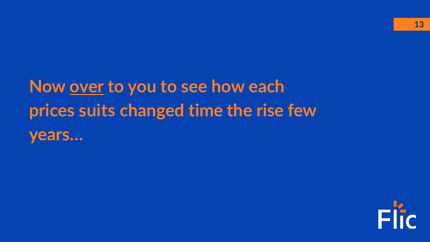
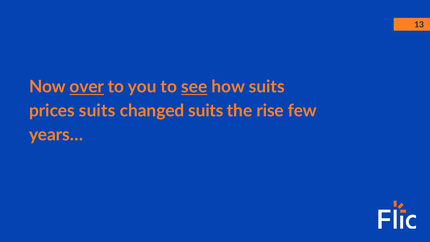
see underline: none -> present
how each: each -> suits
changed time: time -> suits
